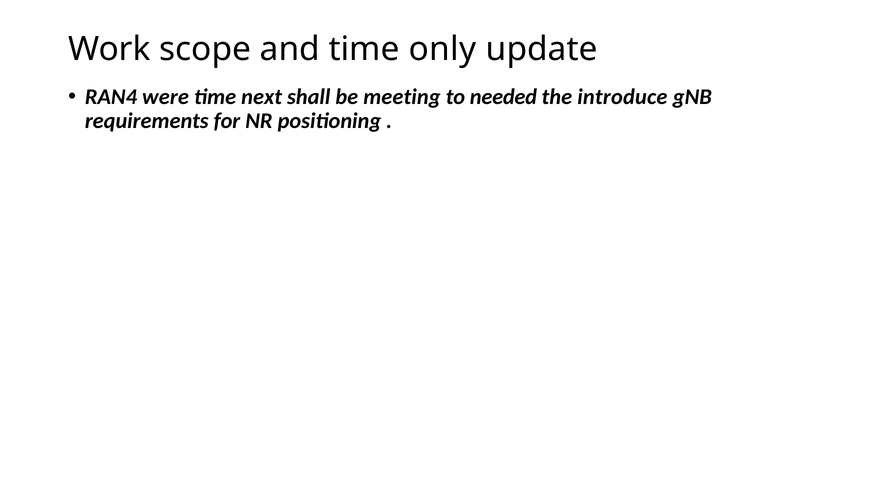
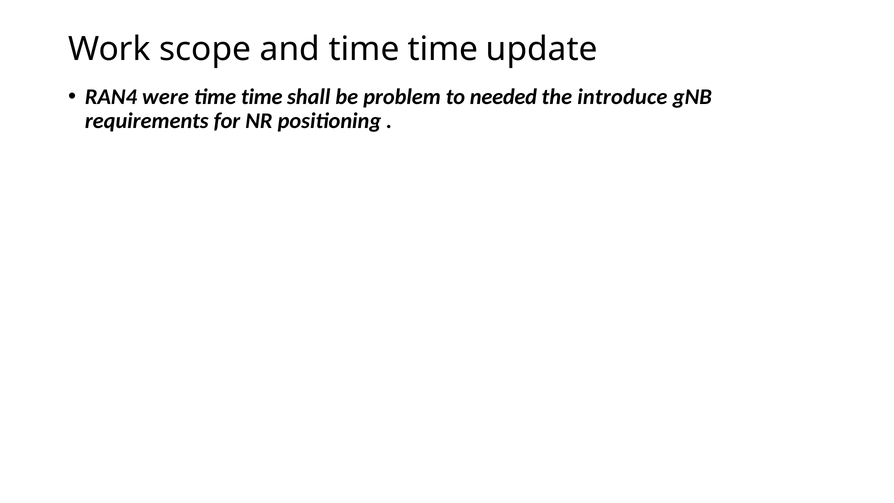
and time only: only -> time
next at (262, 97): next -> time
meeting: meeting -> problem
